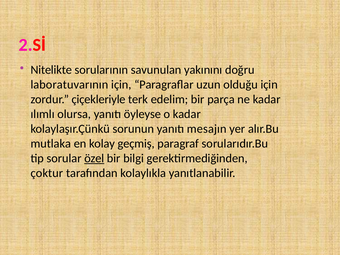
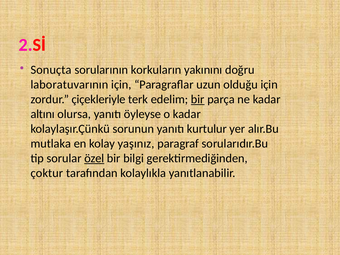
Nitelikte: Nitelikte -> Sonuçta
savunulan: savunulan -> korkuların
bir at (198, 99) underline: none -> present
ılımlı: ılımlı -> altını
mesajın: mesajın -> kurtulur
geçmiş: geçmiş -> yaşınız
